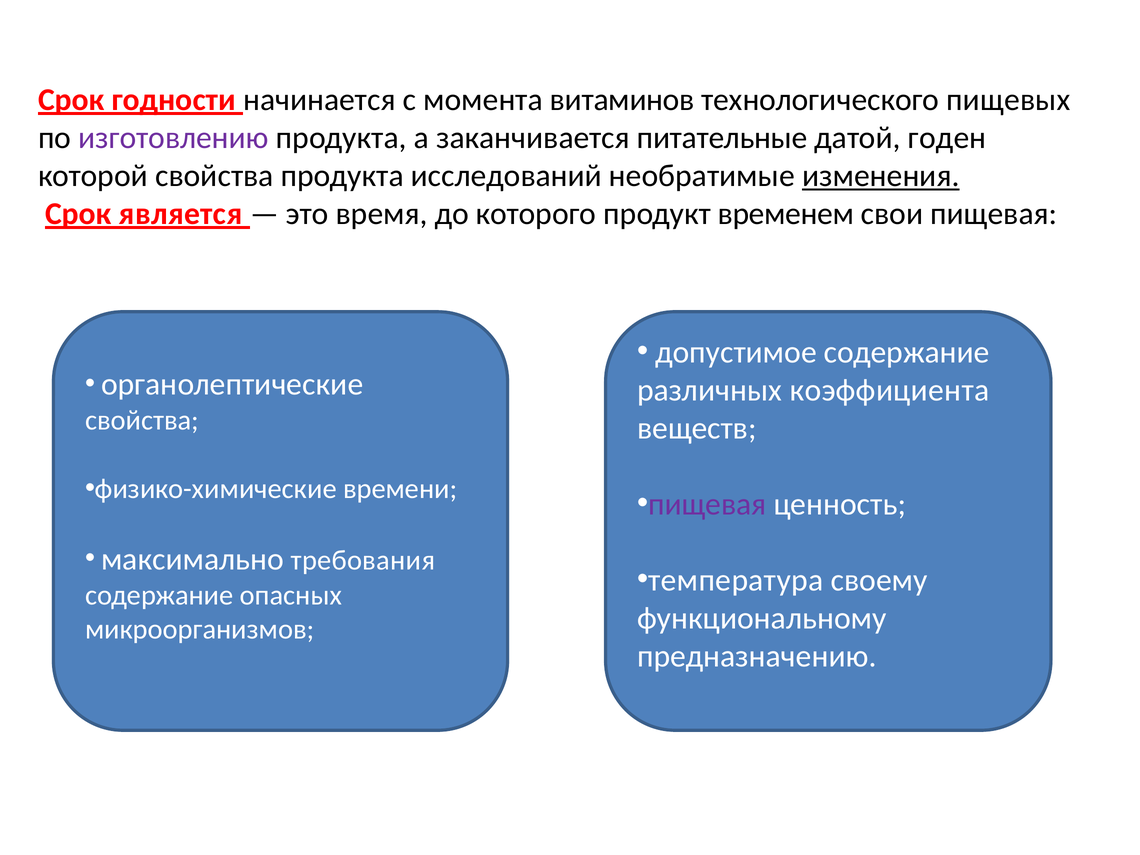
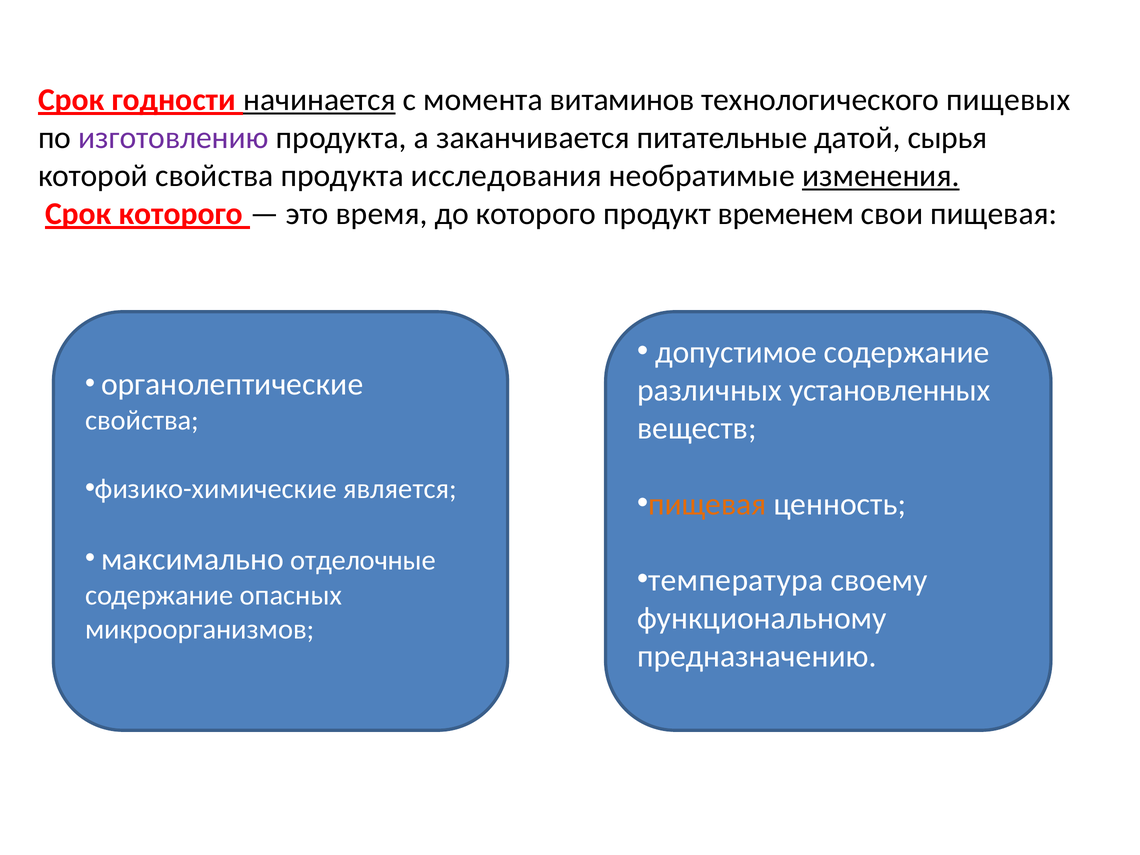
начинается underline: none -> present
годен: годен -> сырья
исследований: исследований -> исследования
Срок является: является -> которого
коэффициента: коэффициента -> установленных
времени: времени -> является
пищевая at (707, 504) colour: purple -> orange
требования: требования -> отделочные
